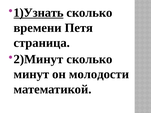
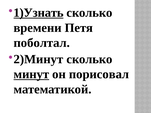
страница: страница -> поболтал
минут underline: none -> present
молодости: молодости -> порисовал
